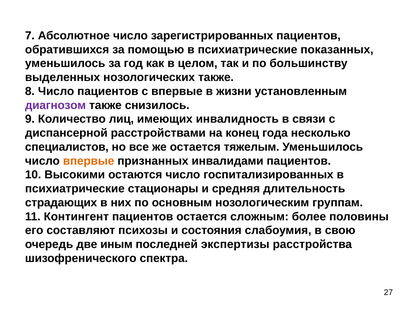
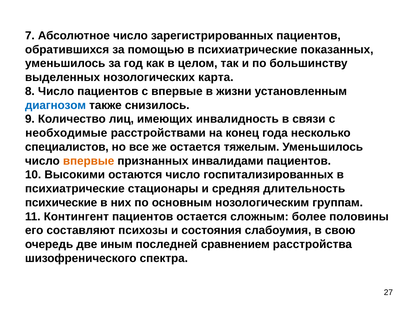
нозологических также: также -> карта
диагнозом colour: purple -> blue
диспансерной: диспансерной -> необходимые
страдающих: страдающих -> психические
экспертизы: экспертизы -> сравнением
